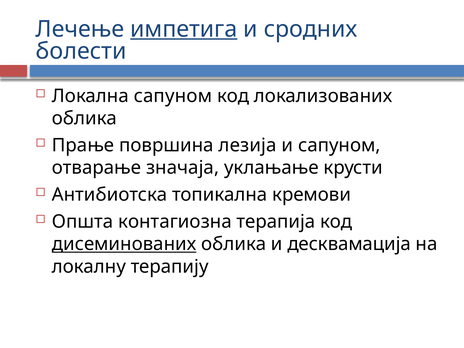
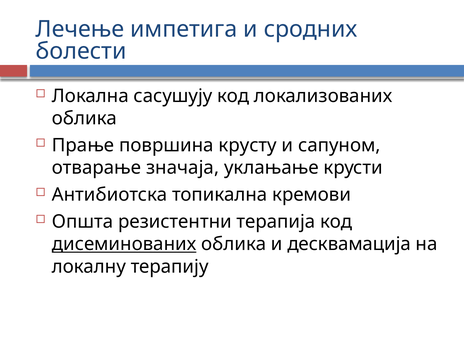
импетига underline: present -> none
Локална сапуном: сапуном -> сасушују
лезија: лезија -> крусту
контагиозна: контагиозна -> резистентни
